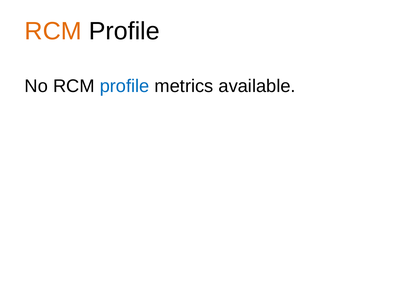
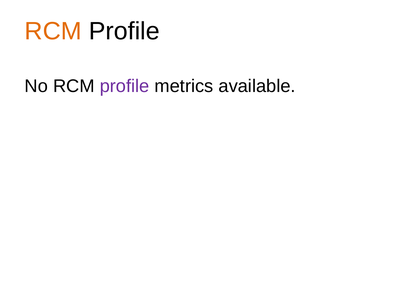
profile at (125, 86) colour: blue -> purple
